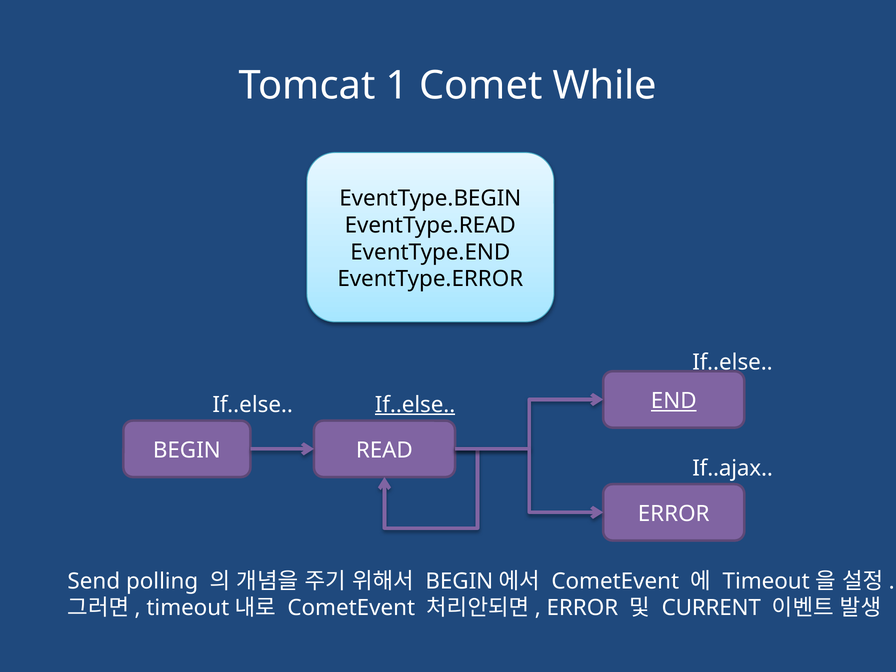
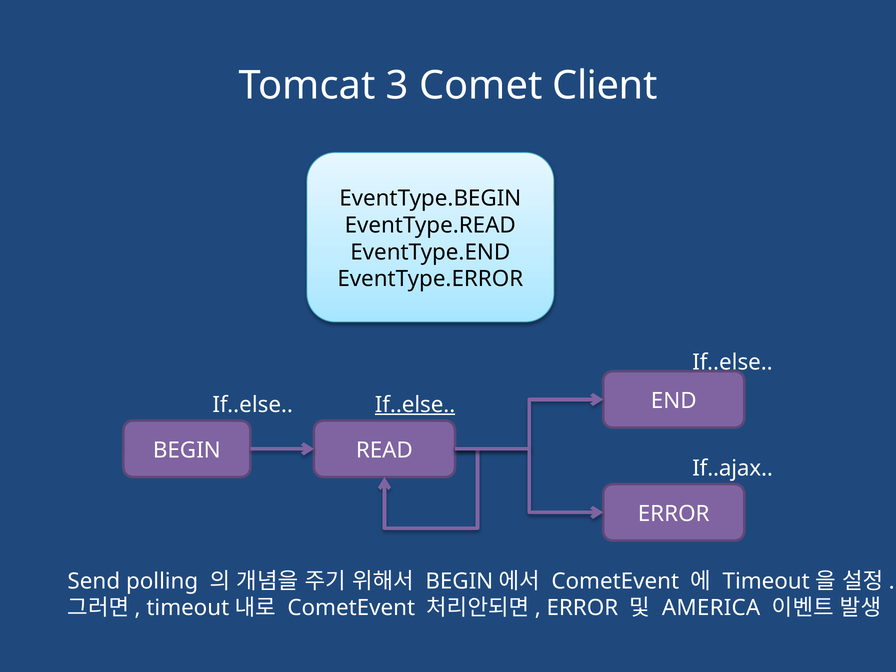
1: 1 -> 3
While: While -> Client
END underline: present -> none
CURRENT: CURRENT -> AMERICA
